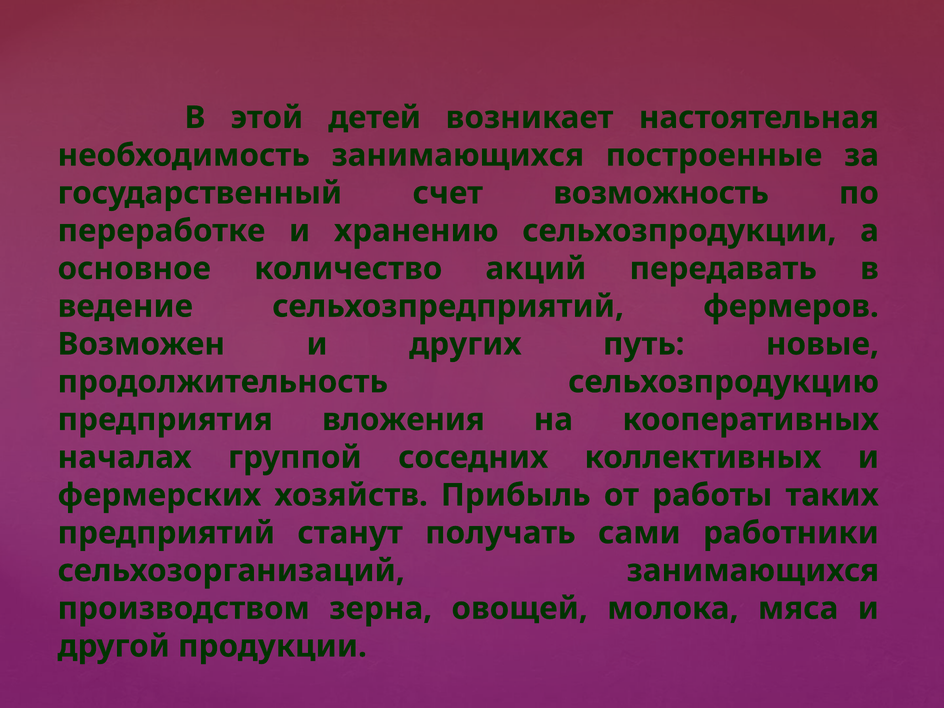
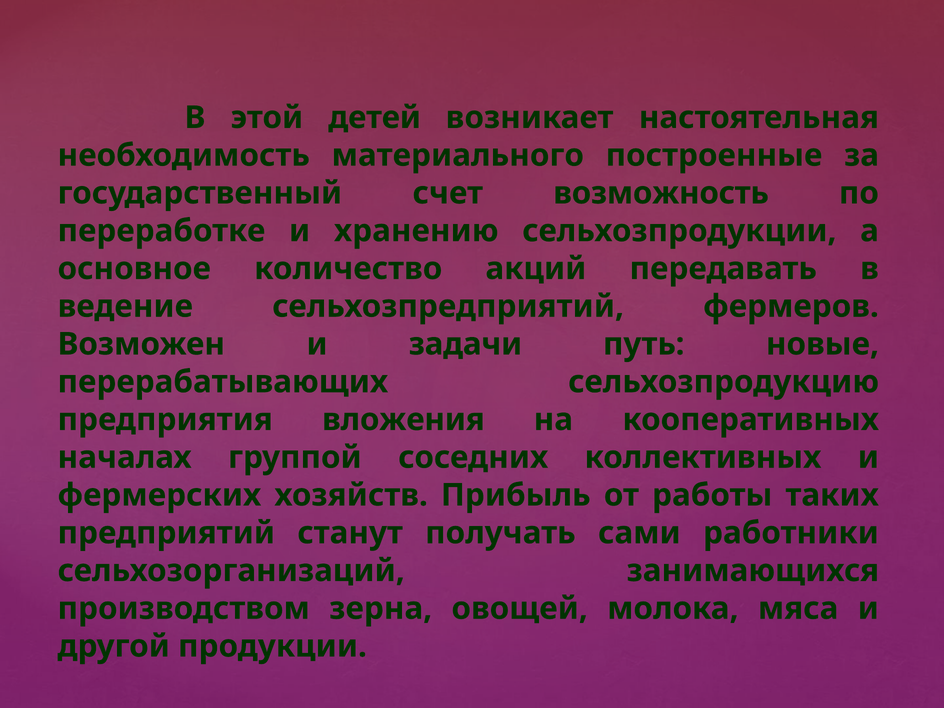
необходимость занимающихся: занимающихся -> материального
других: других -> задачи
продолжительность: продолжительность -> перерабатывающих
